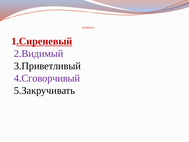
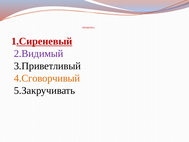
4.Сговорчивый colour: purple -> orange
